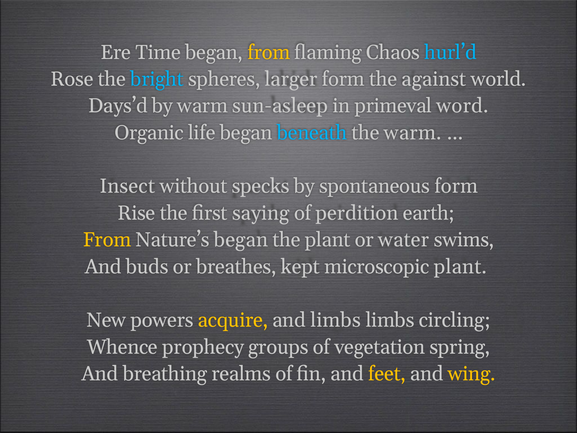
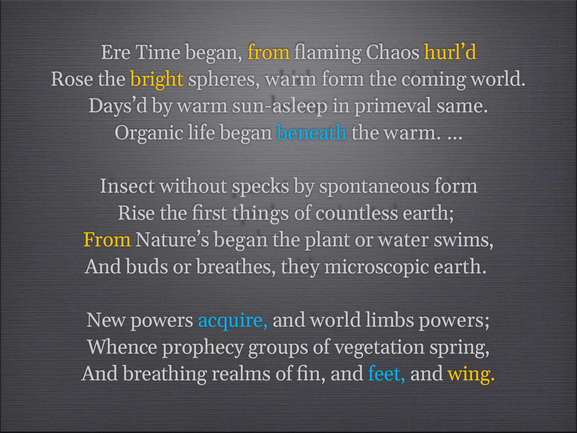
hurl’d colour: light blue -> yellow
bright colour: light blue -> yellow
spheres larger: larger -> warm
against: against -> coming
word: word -> same
saying: saying -> things
perdition: perdition -> countless
kept: kept -> they
microscopic plant: plant -> earth
acquire colour: yellow -> light blue
and limbs: limbs -> world
limbs circling: circling -> powers
feet colour: yellow -> light blue
